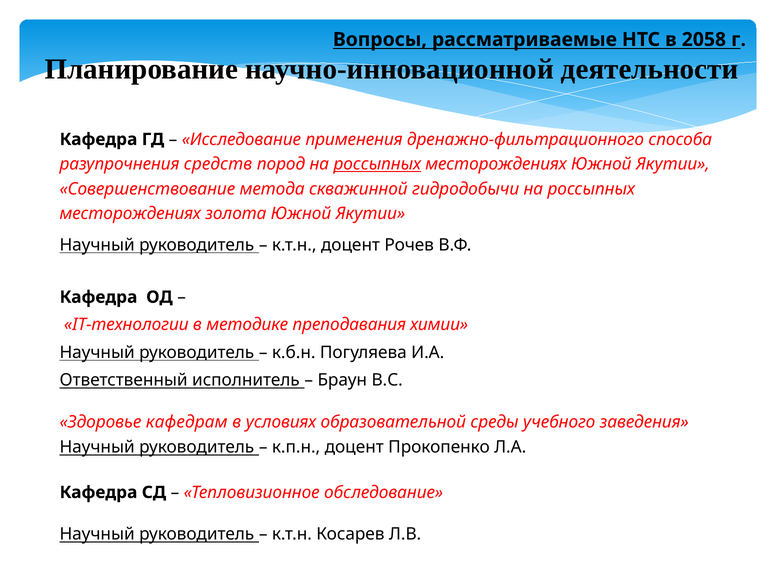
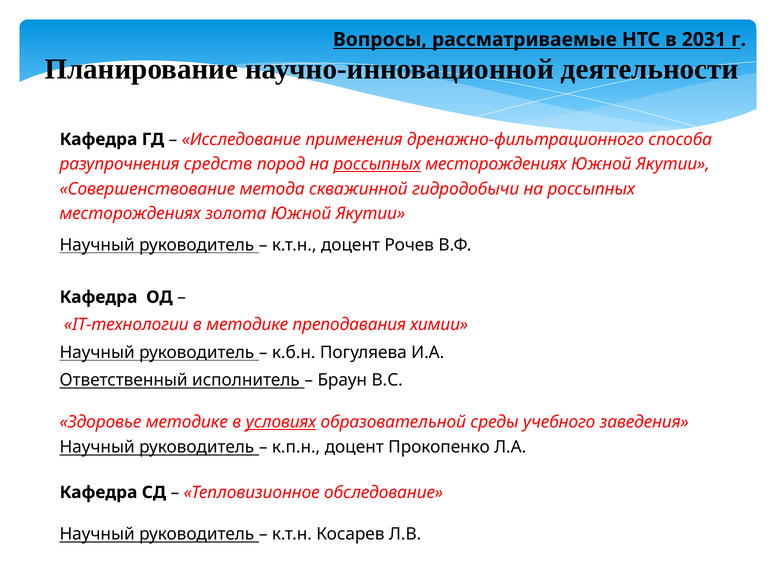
2058: 2058 -> 2031
Здоровье кафедрам: кафедрам -> методике
условиях underline: none -> present
